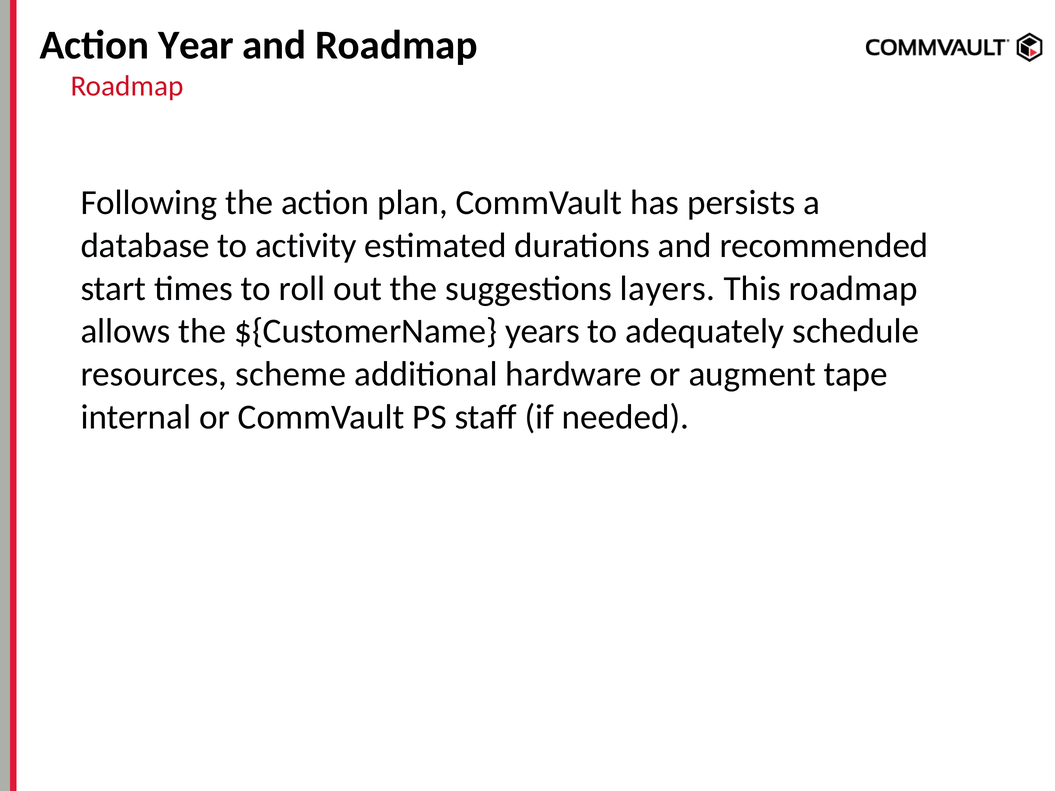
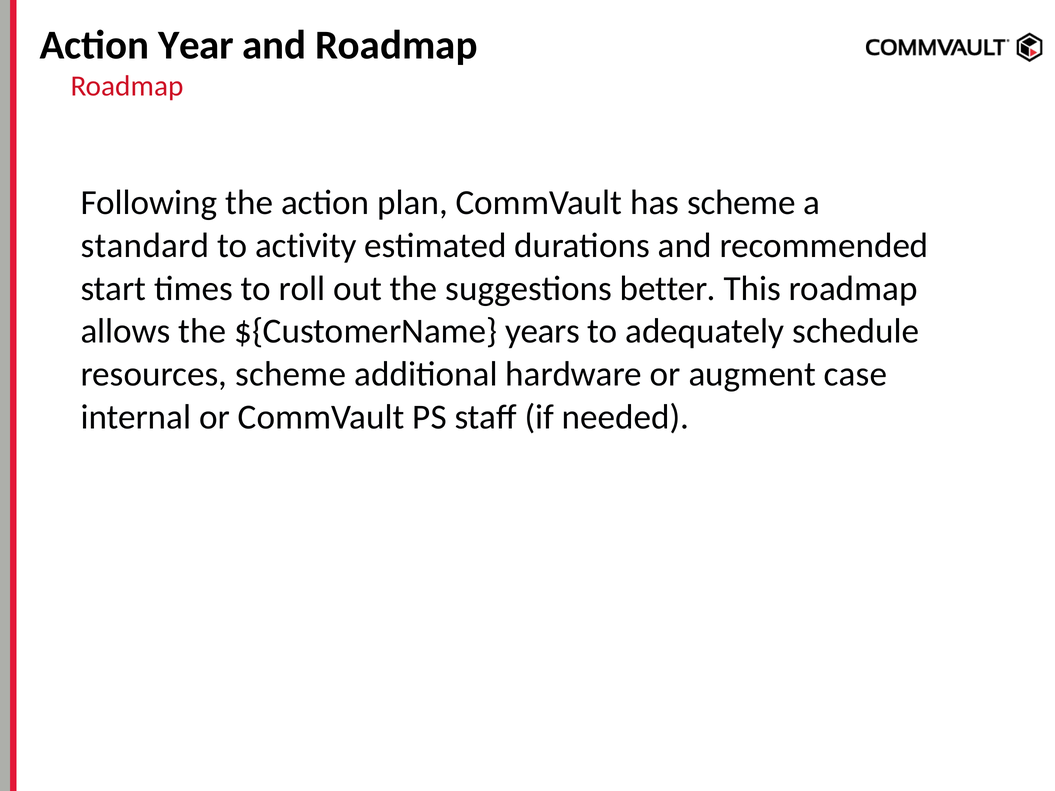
has persists: persists -> scheme
database: database -> standard
layers: layers -> better
tape: tape -> case
